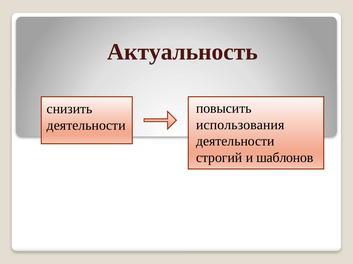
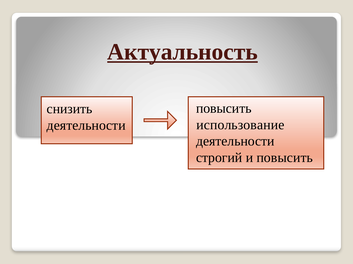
Актуальность underline: none -> present
использования: использования -> использование
и шаблонов: шаблонов -> повысить
